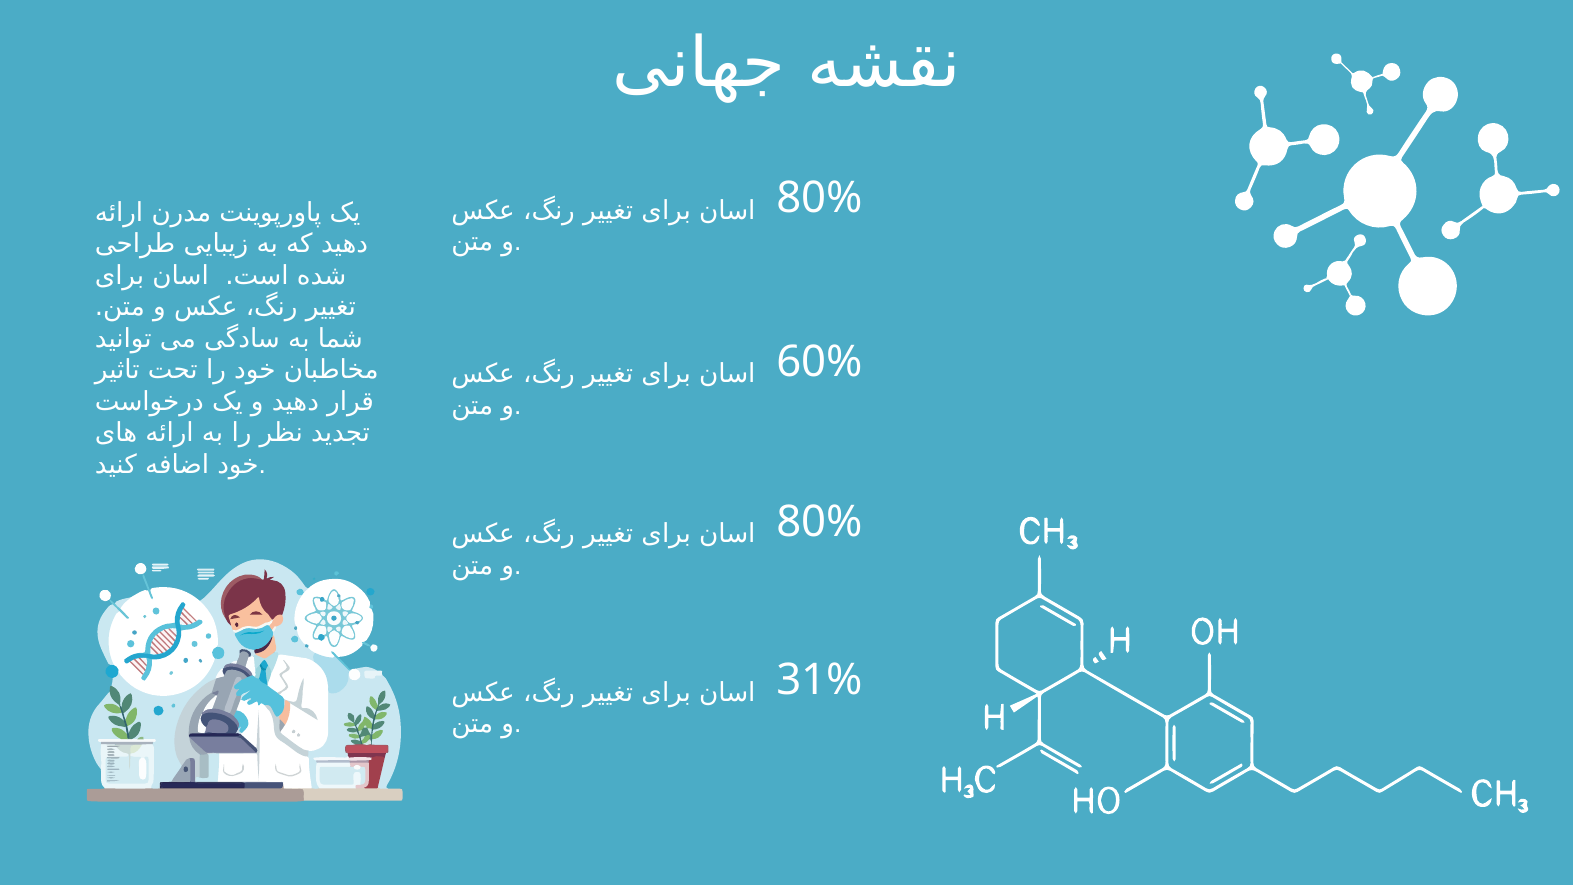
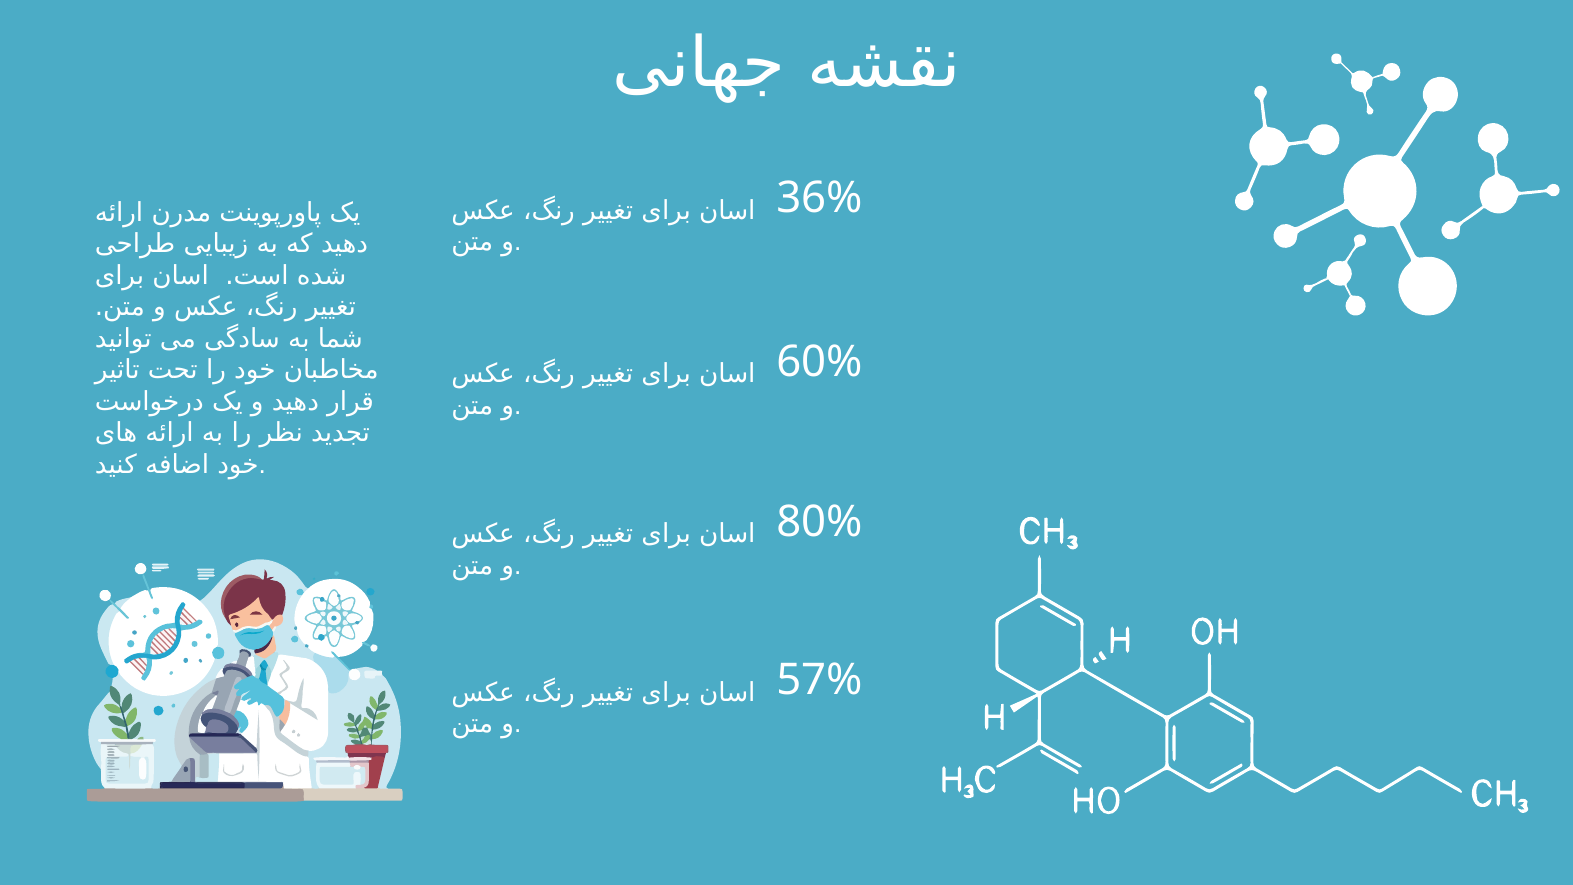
80% at (819, 198): 80% -> 36%
31%: 31% -> 57%
